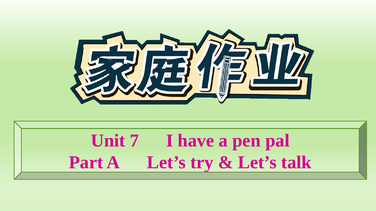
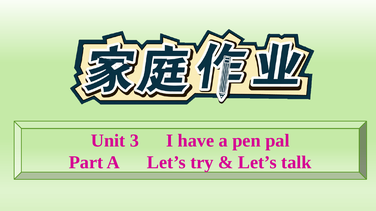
7: 7 -> 3
